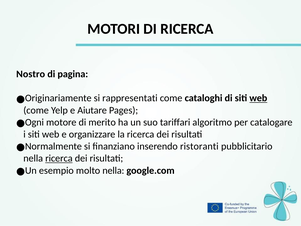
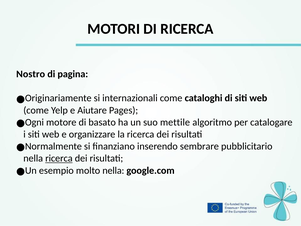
rappresentati: rappresentati -> internazionali
web at (258, 98) underline: present -> none
merito: merito -> basato
tariffari: tariffari -> mettile
ristoranti: ristoranti -> sembrare
